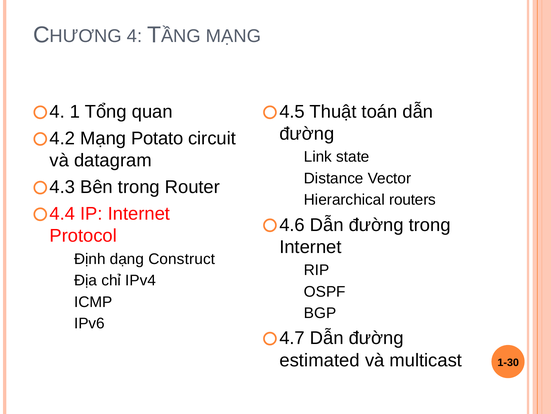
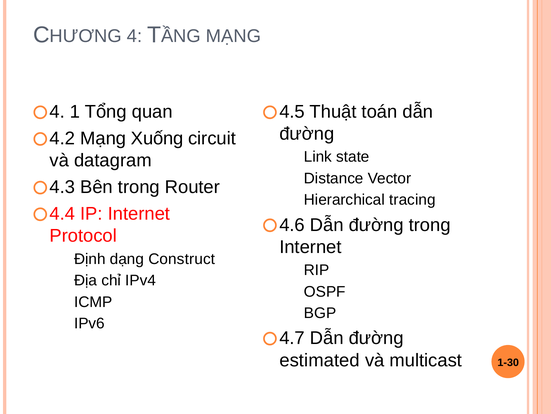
Potato: Potato -> Xuống
routers: routers -> tracing
